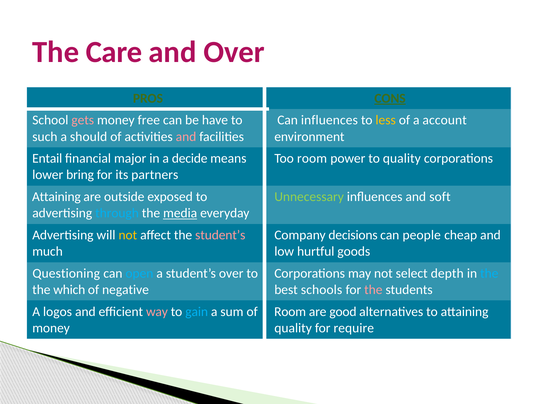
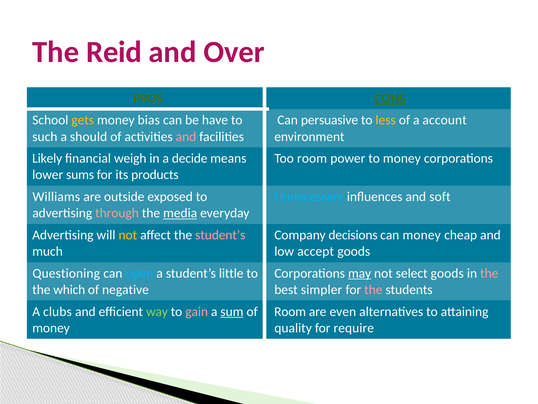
Care: Care -> Reid
gets colour: pink -> yellow
free: free -> bias
Can influences: influences -> persuasive
Entail: Entail -> Likely
major: major -> weigh
to quality: quality -> money
bring: bring -> sums
partners: partners -> products
Attaining at (56, 196): Attaining -> Williams
Unnecessary colour: light green -> light blue
through colour: light blue -> pink
can people: people -> money
hurtful: hurtful -> accept
student’s over: over -> little
may underline: none -> present
select depth: depth -> goods
the at (489, 273) colour: light blue -> pink
schools: schools -> simpler
logos: logos -> clubs
way colour: pink -> light green
gain colour: light blue -> pink
sum underline: none -> present
good: good -> even
